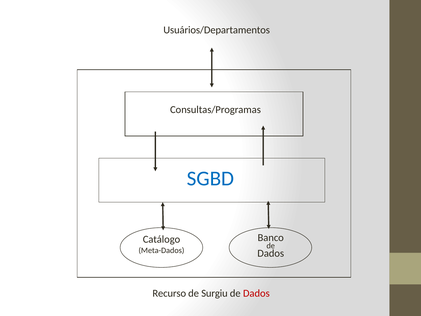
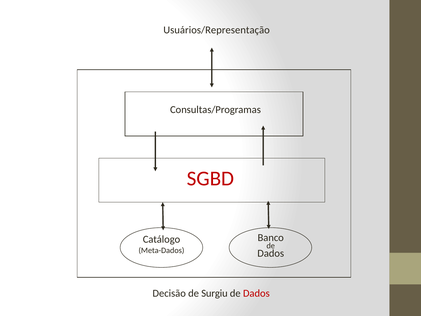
Usuários/Departamentos: Usuários/Departamentos -> Usuários/Representação
SGBD colour: blue -> red
Recurso: Recurso -> Decisão
